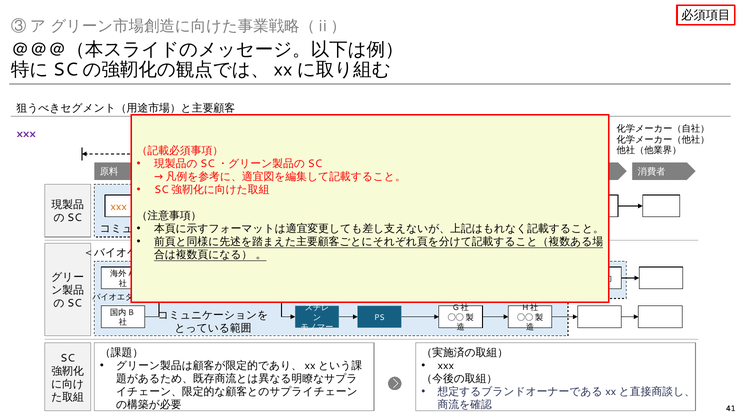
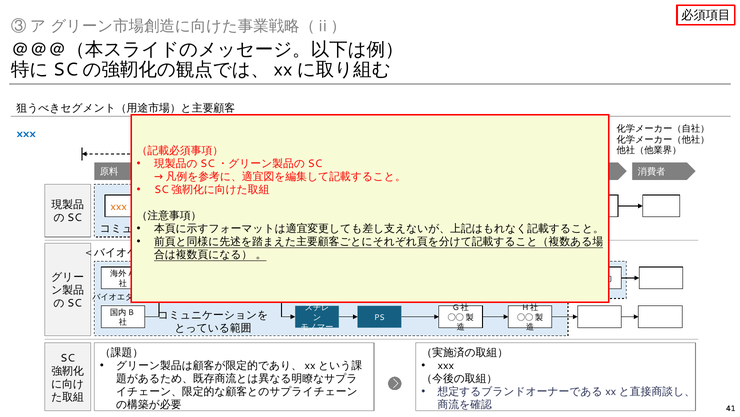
xxx at (26, 133) colour: purple -> blue
